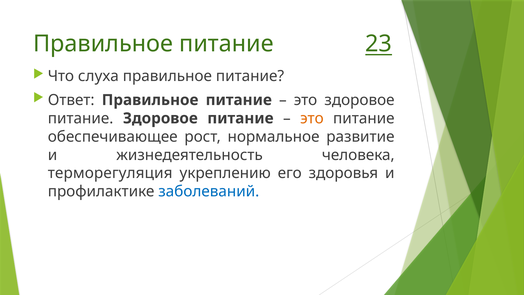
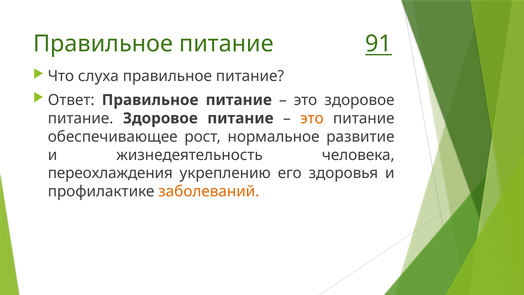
23: 23 -> 91
терморегуляция: терморегуляция -> переохлаждения
заболеваний colour: blue -> orange
